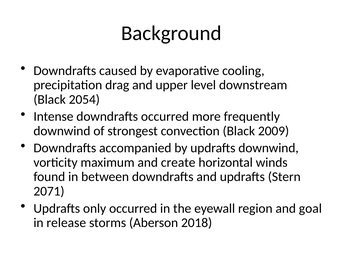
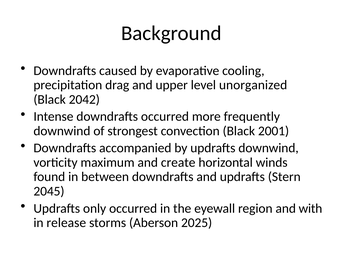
downstream: downstream -> unorganized
2054: 2054 -> 2042
2009: 2009 -> 2001
2071: 2071 -> 2045
goal: goal -> with
2018: 2018 -> 2025
